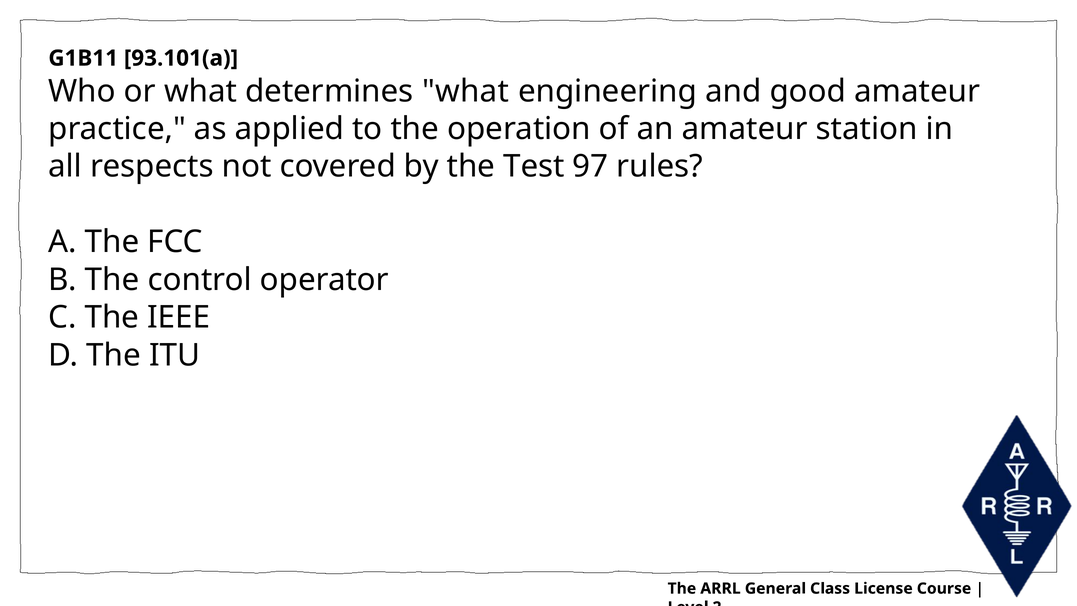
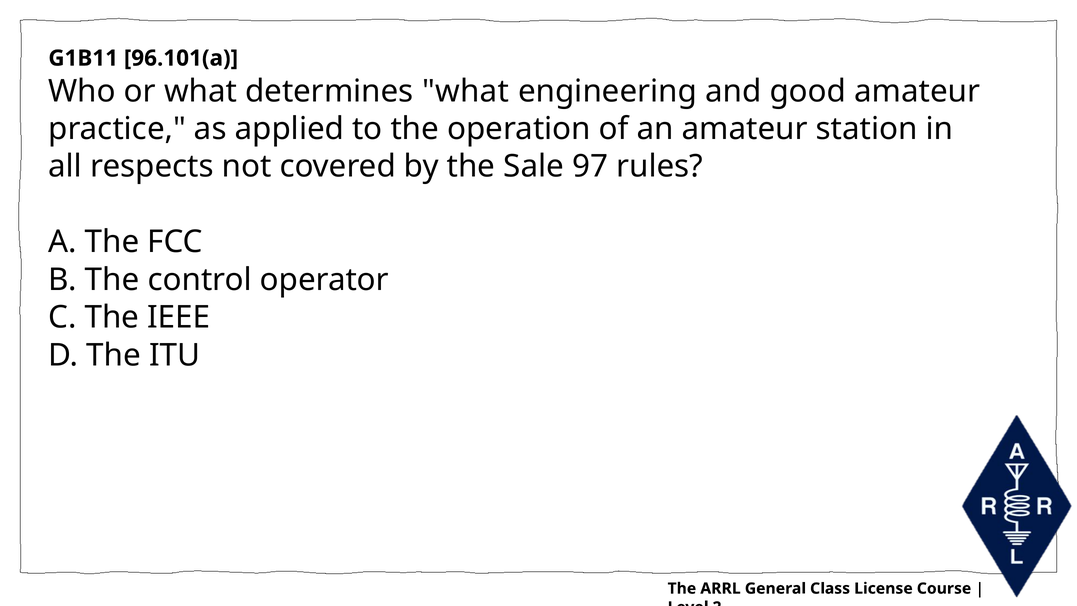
93.101(a: 93.101(a -> 96.101(a
Test: Test -> Sale
